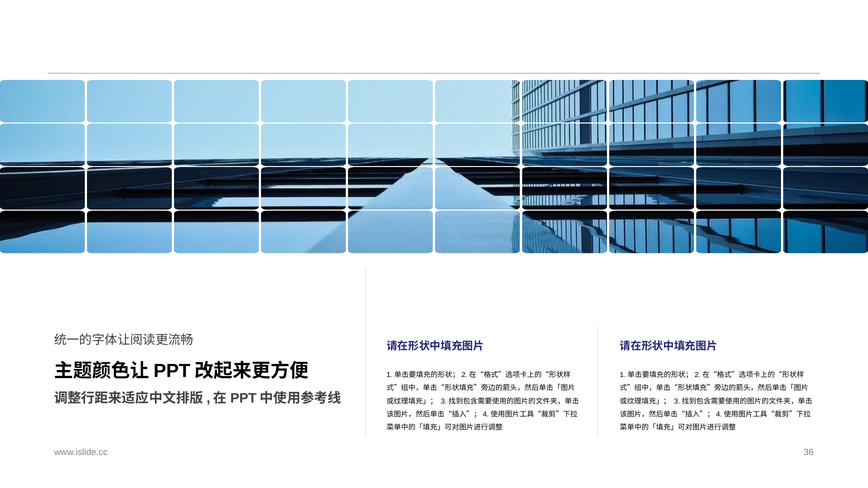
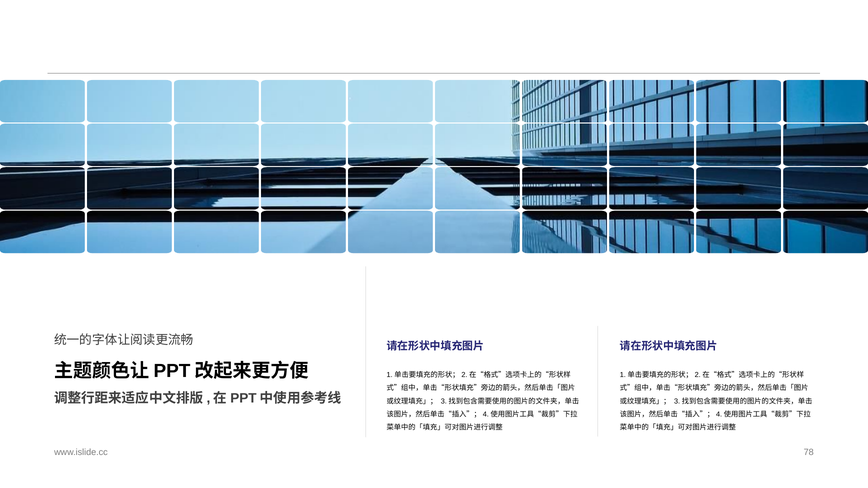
36: 36 -> 78
